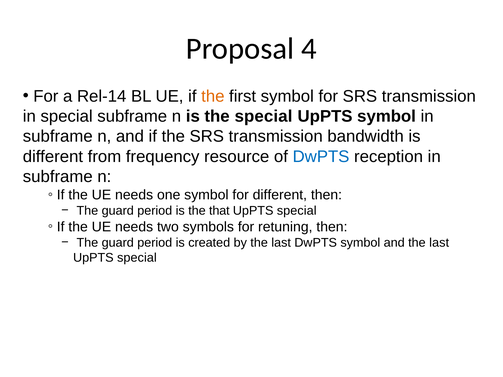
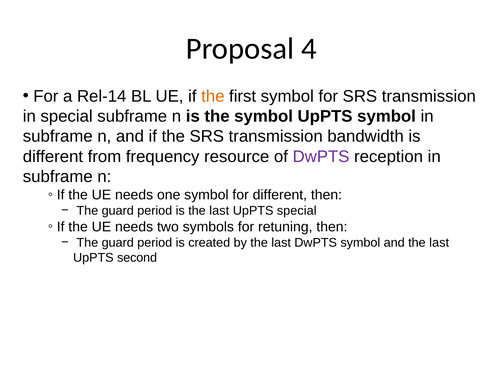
the special: special -> symbol
DwPTS at (321, 157) colour: blue -> purple
is the that: that -> last
special at (137, 258): special -> second
